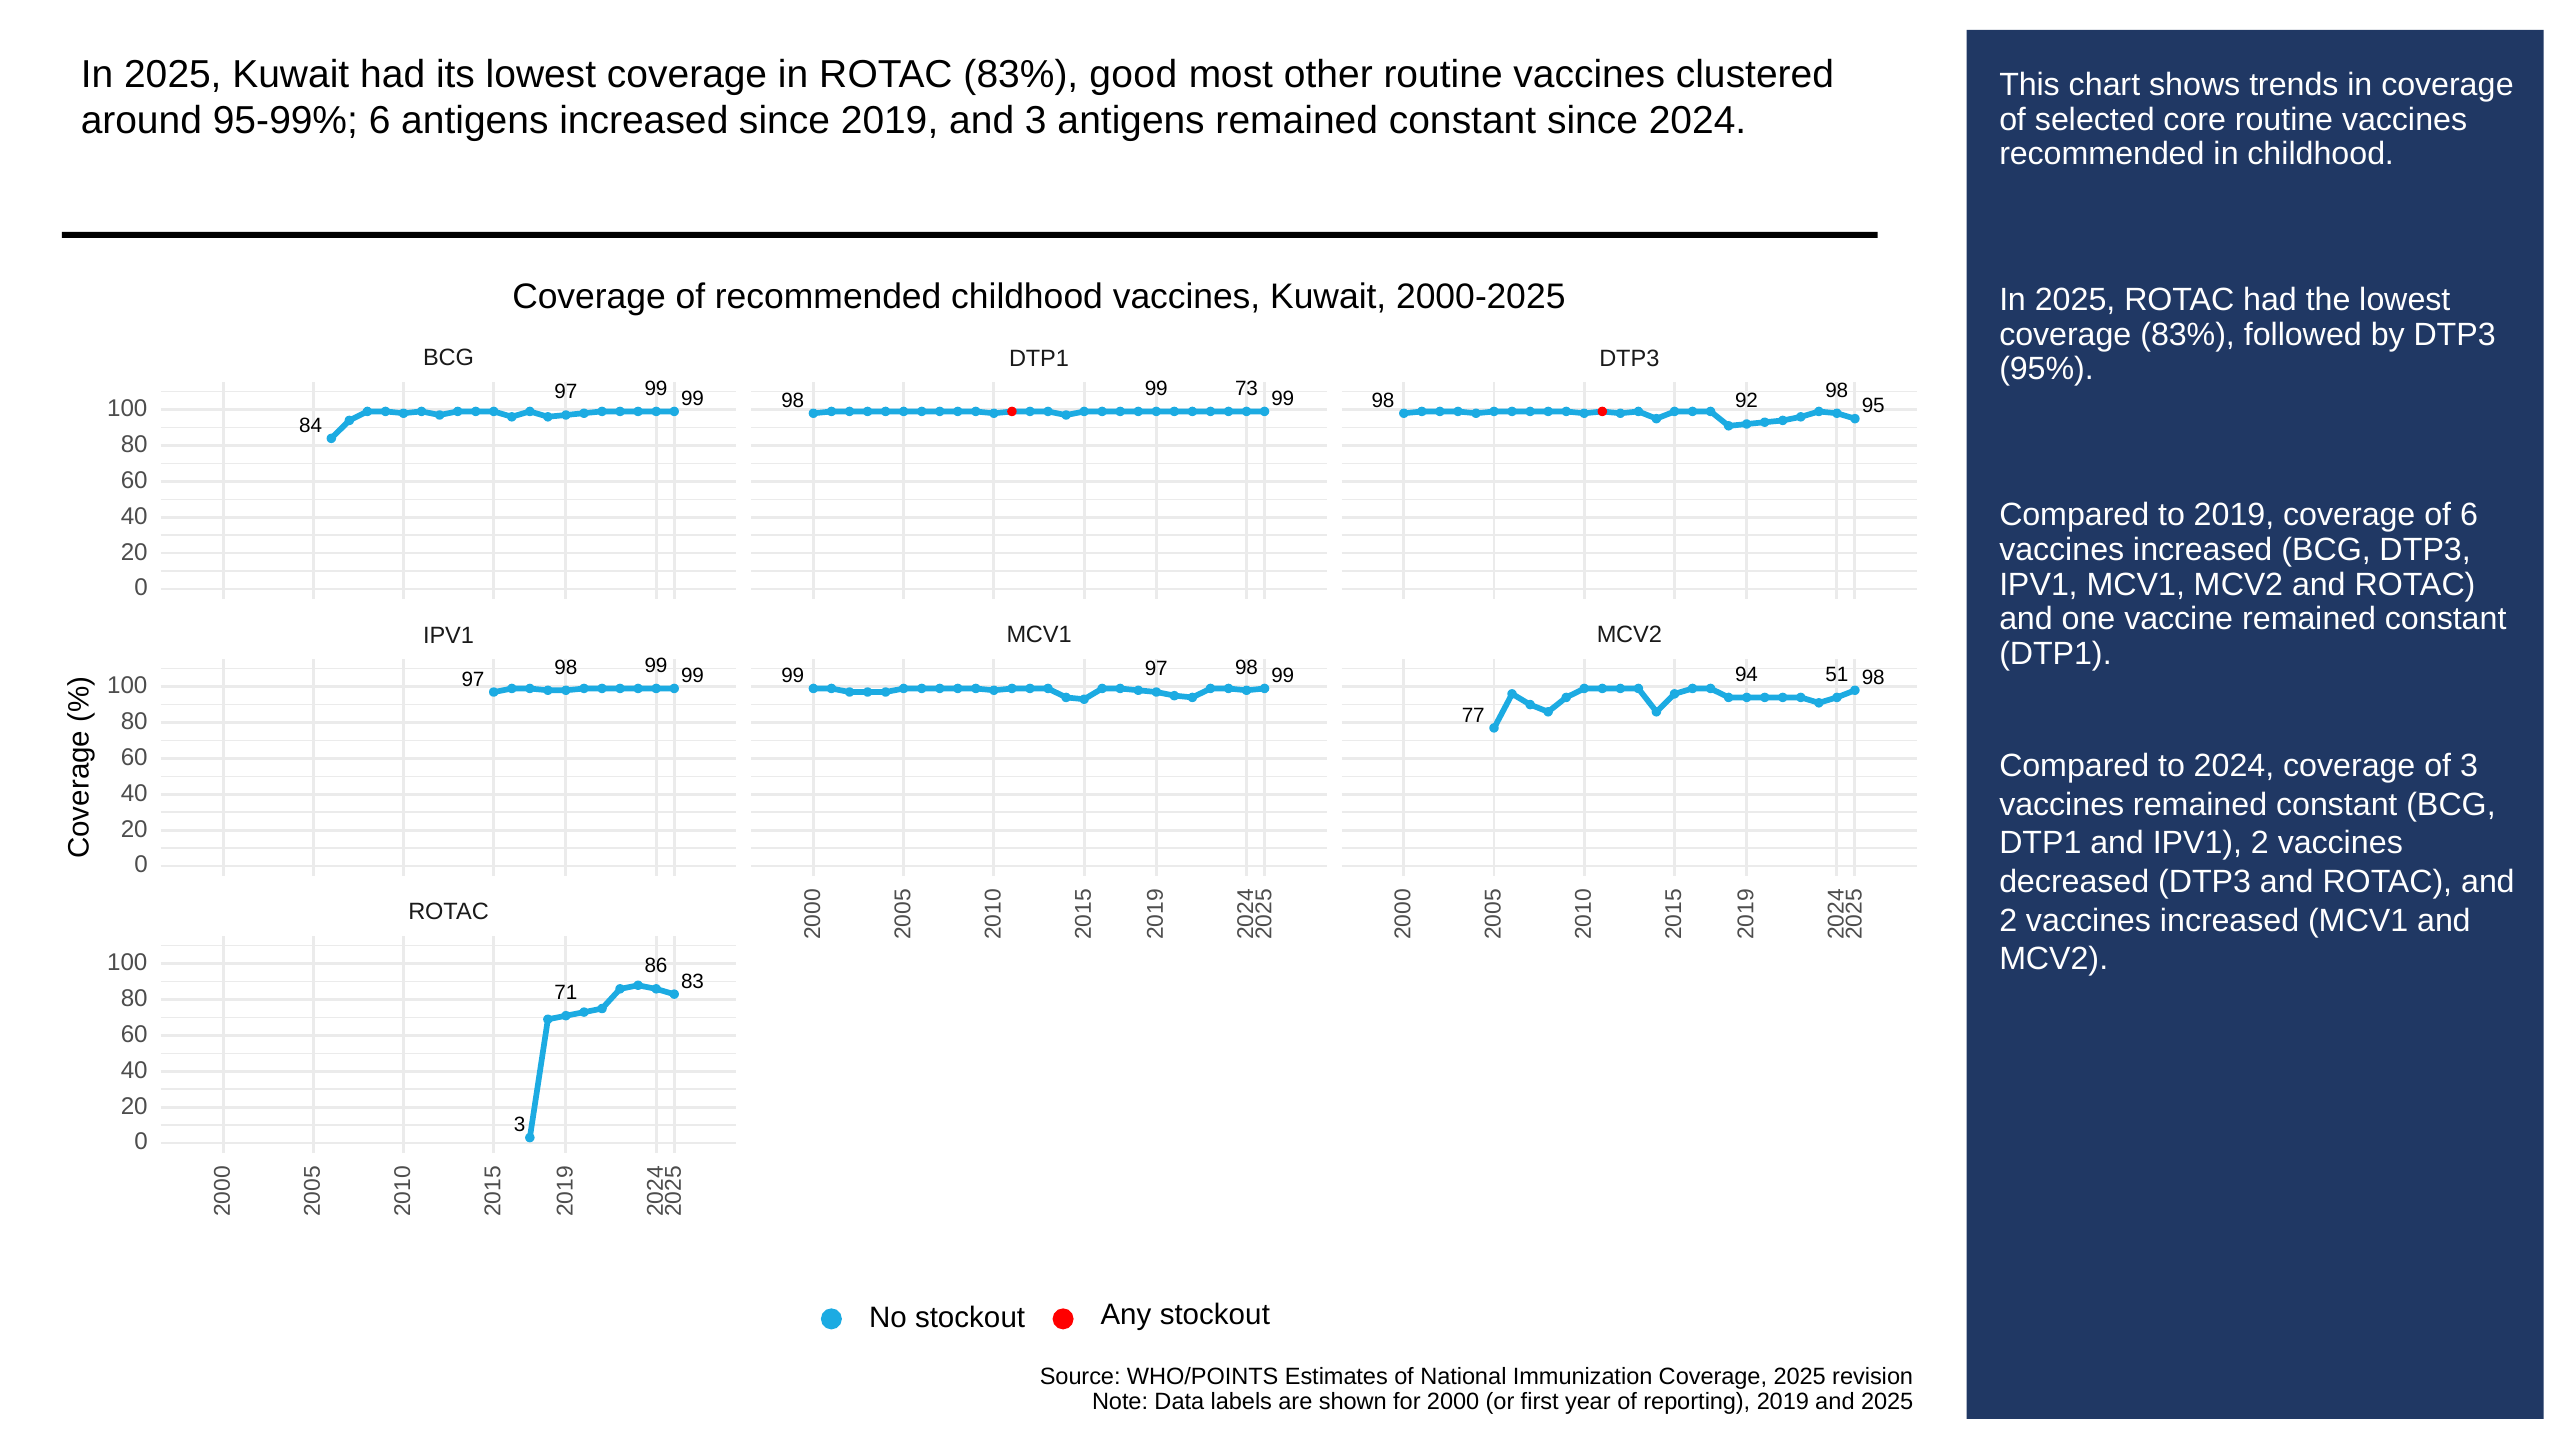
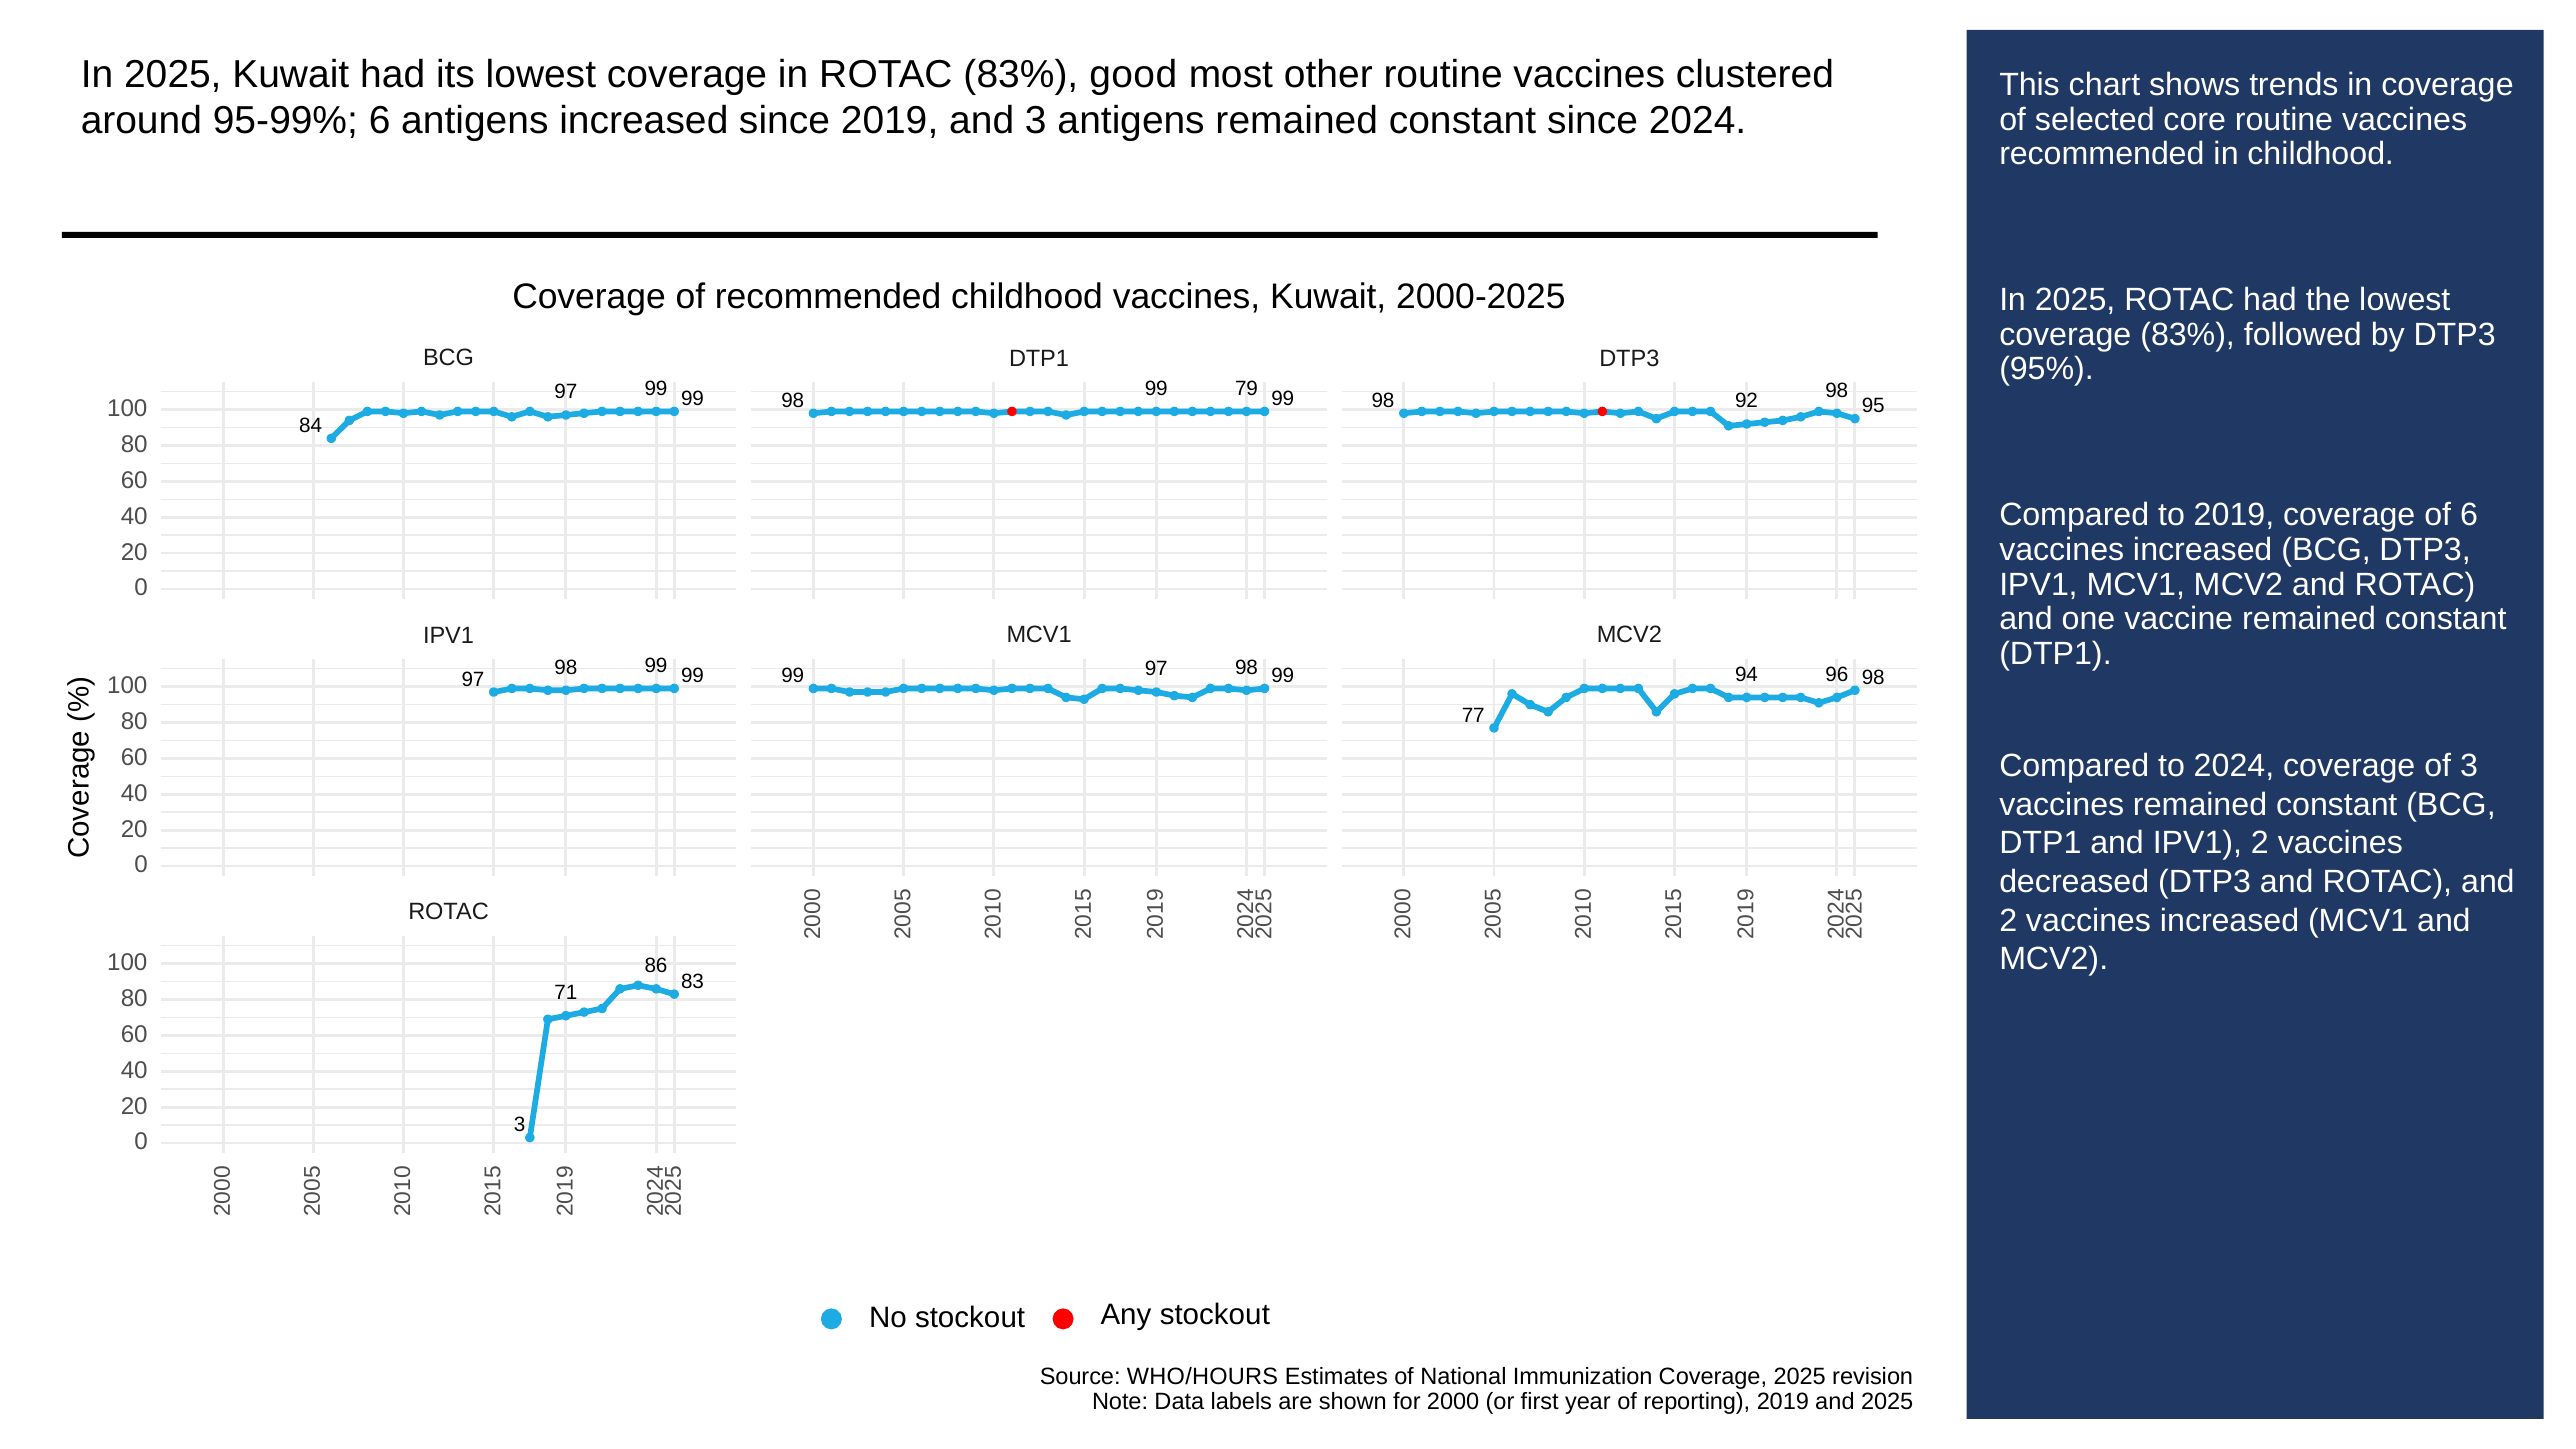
73: 73 -> 79
51: 51 -> 96
WHO/POINTS: WHO/POINTS -> WHO/HOURS
